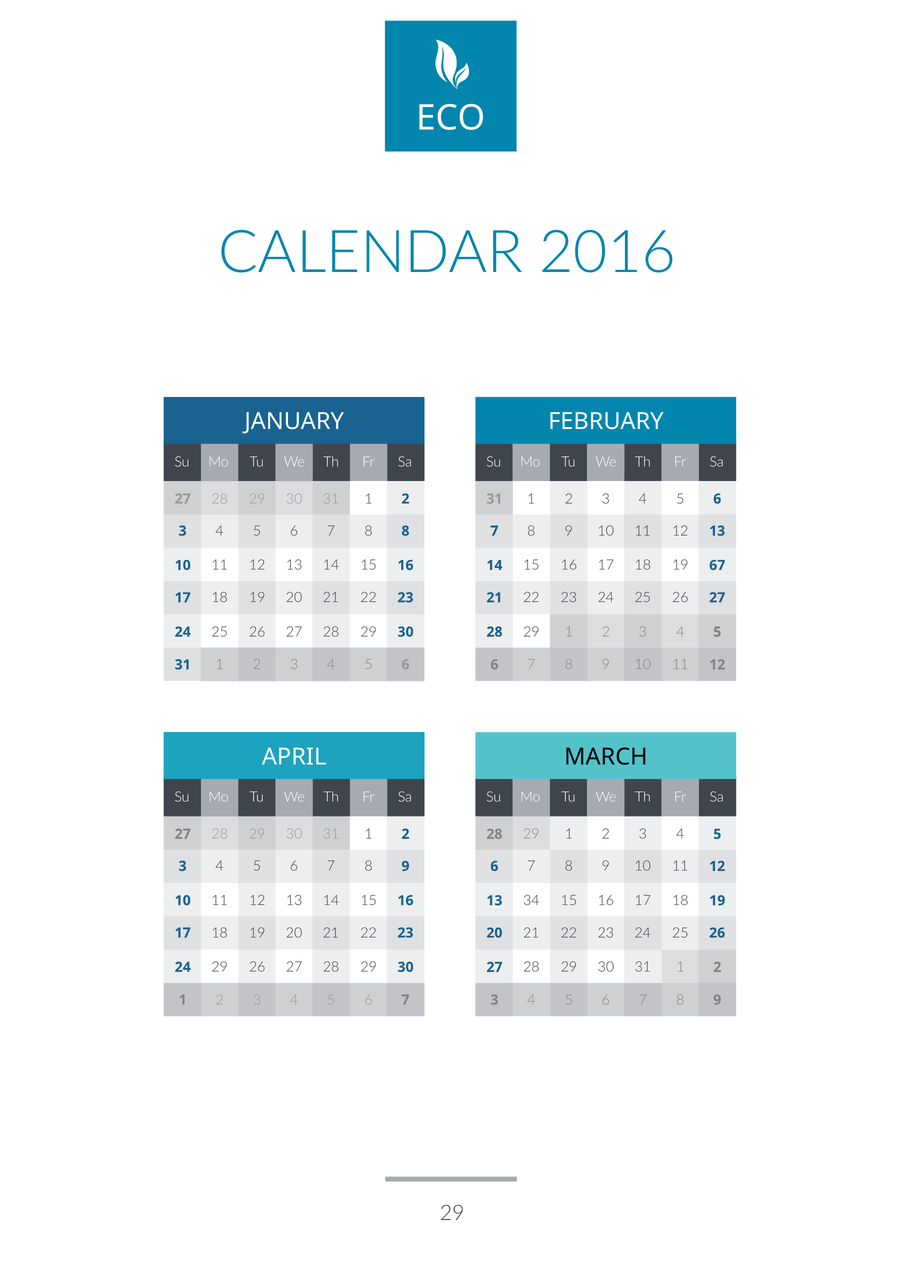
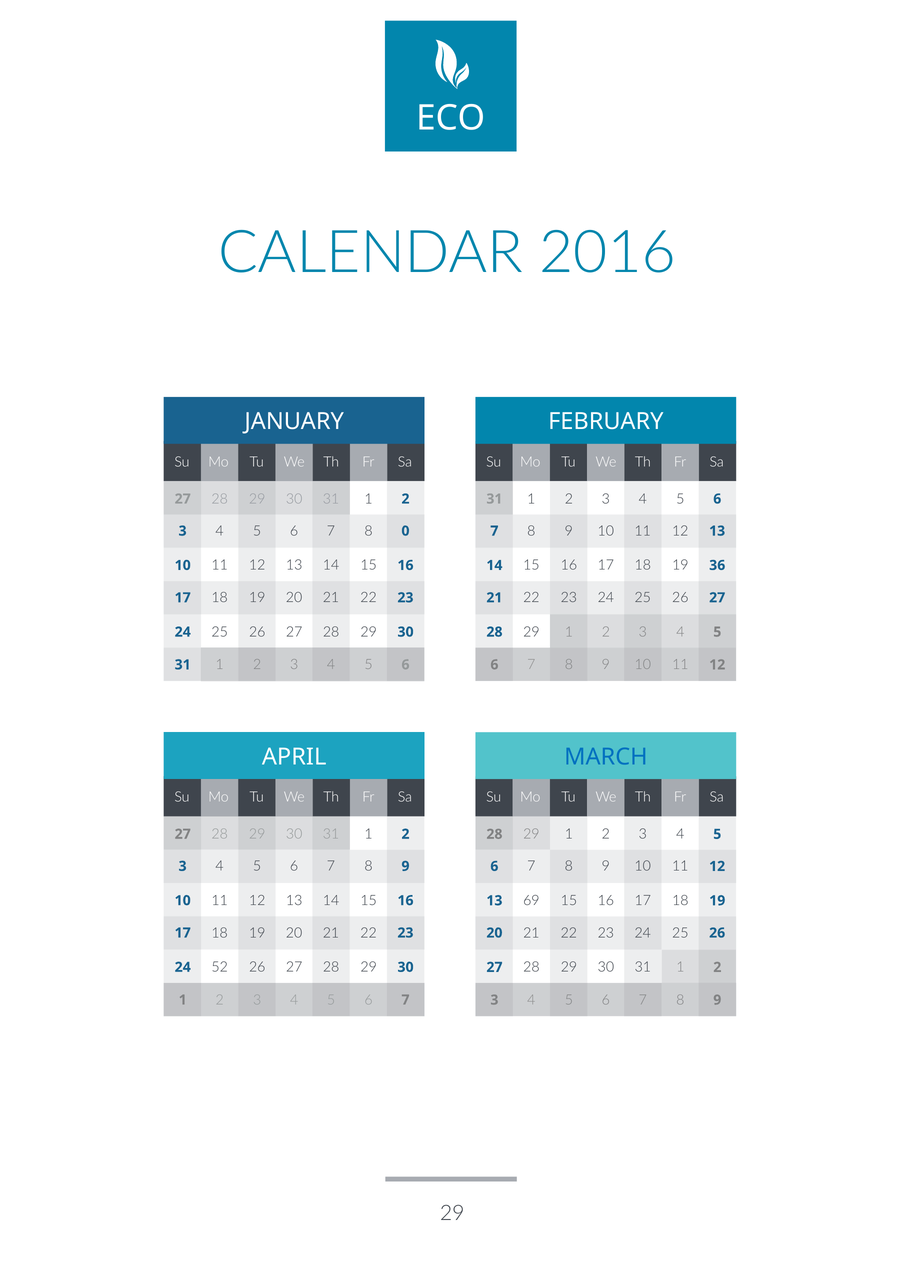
8 8: 8 -> 0
67: 67 -> 36
MARCH colour: black -> blue
34: 34 -> 69
24 29: 29 -> 52
